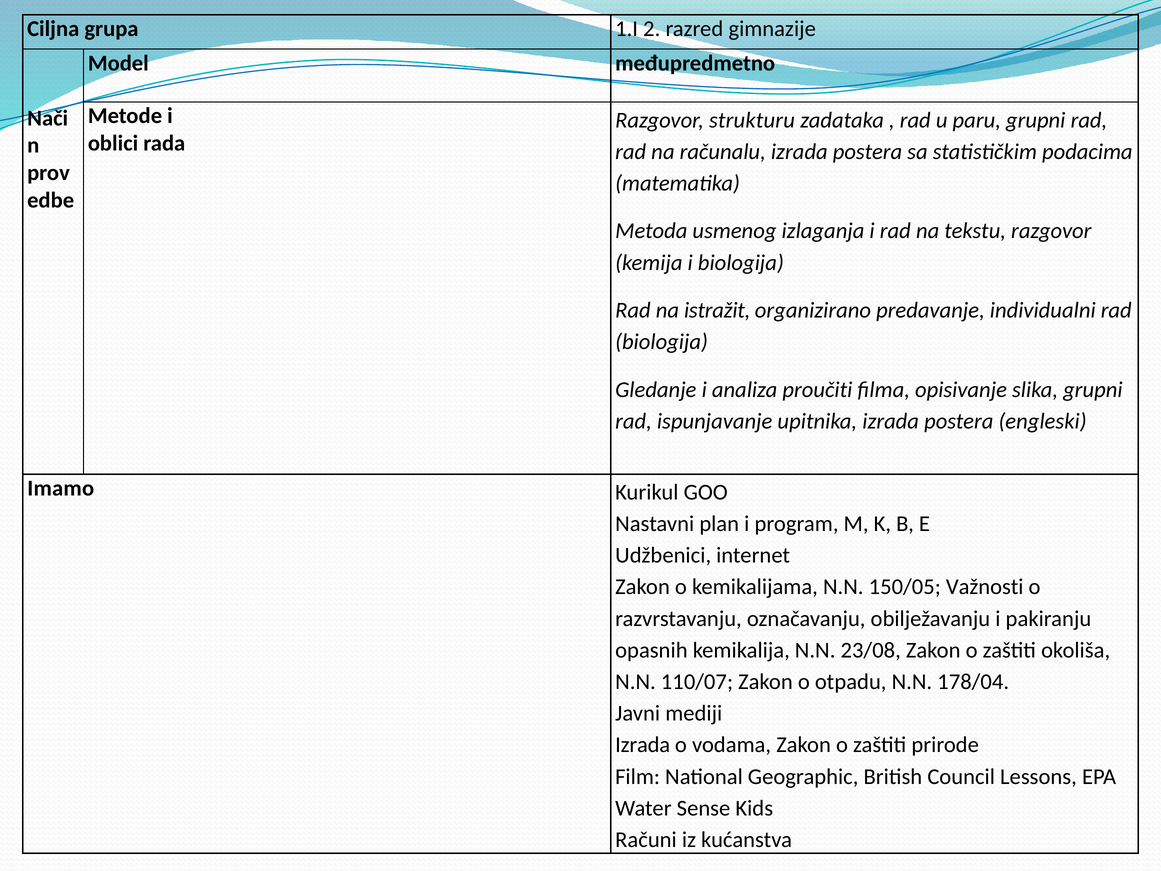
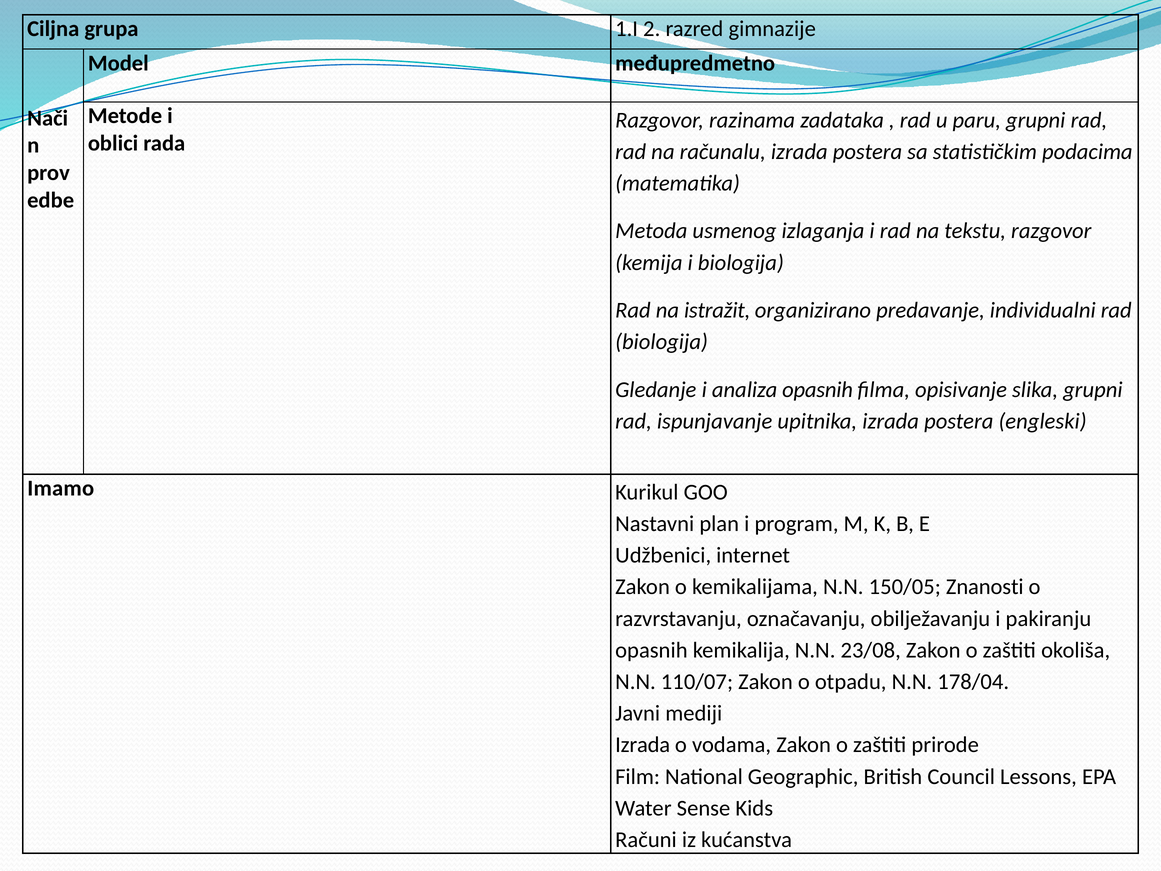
strukturu: strukturu -> razinama
analiza proučiti: proučiti -> opasnih
Važnosti: Važnosti -> Znanosti
